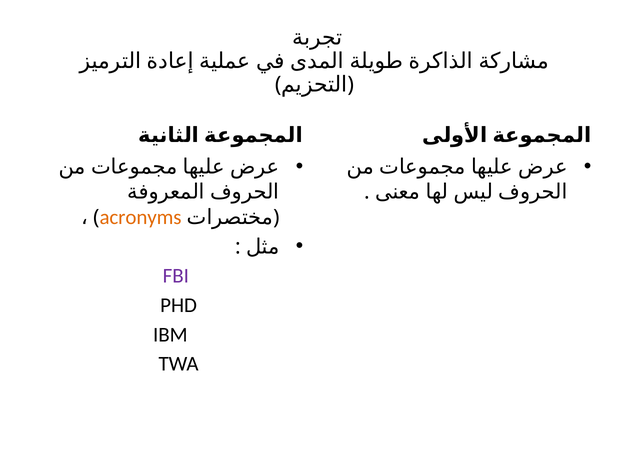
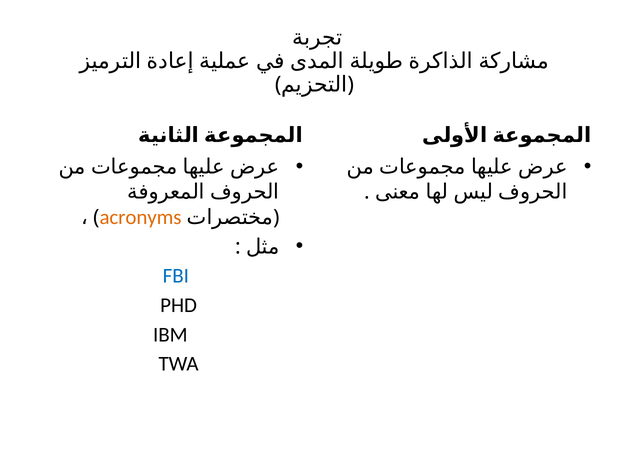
FBI colour: purple -> blue
